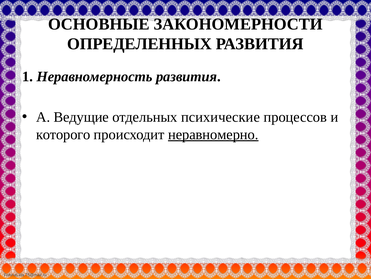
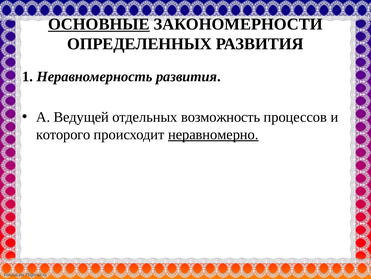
ОСНОВНЫЕ underline: none -> present
Ведущие: Ведущие -> Ведущей
психические: психические -> возможность
